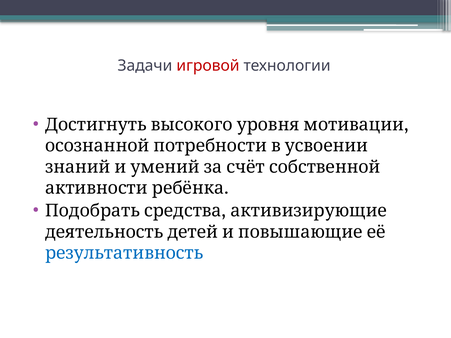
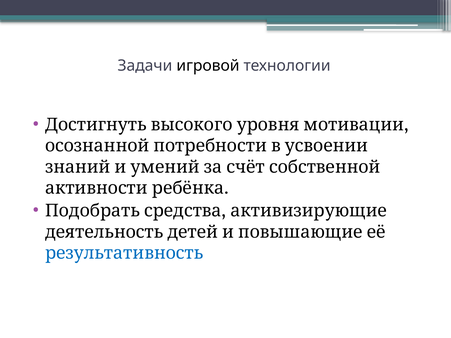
игровой colour: red -> black
